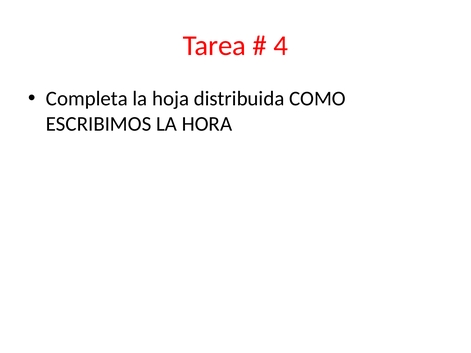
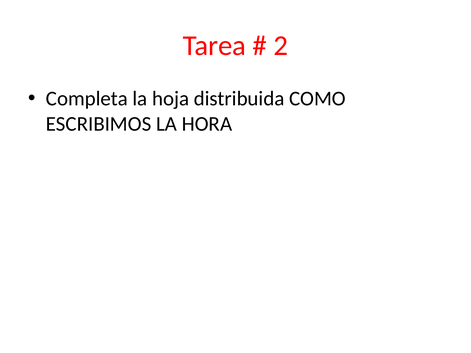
4: 4 -> 2
